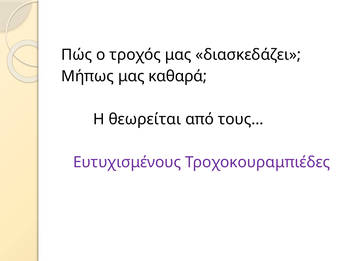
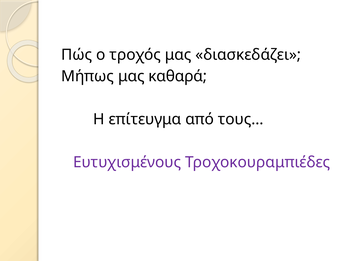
θεωρείται: θεωρείται -> επίτευγμα
